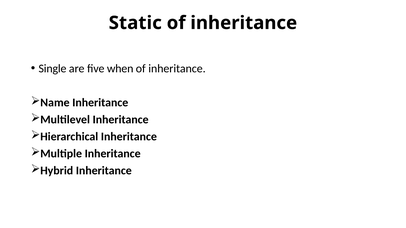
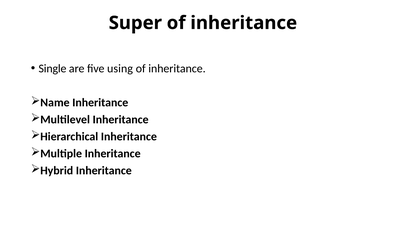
Static: Static -> Super
when: when -> using
